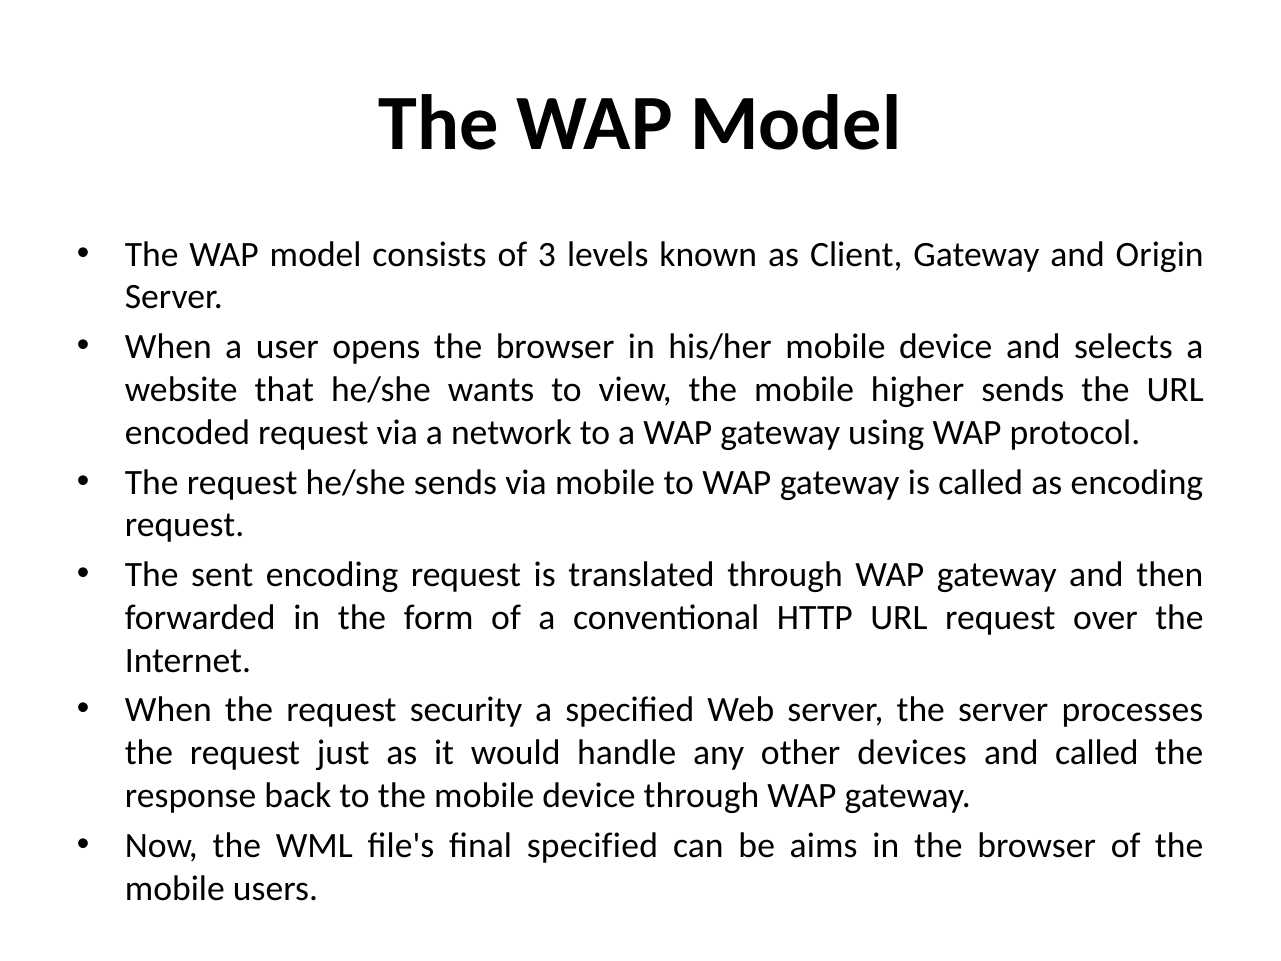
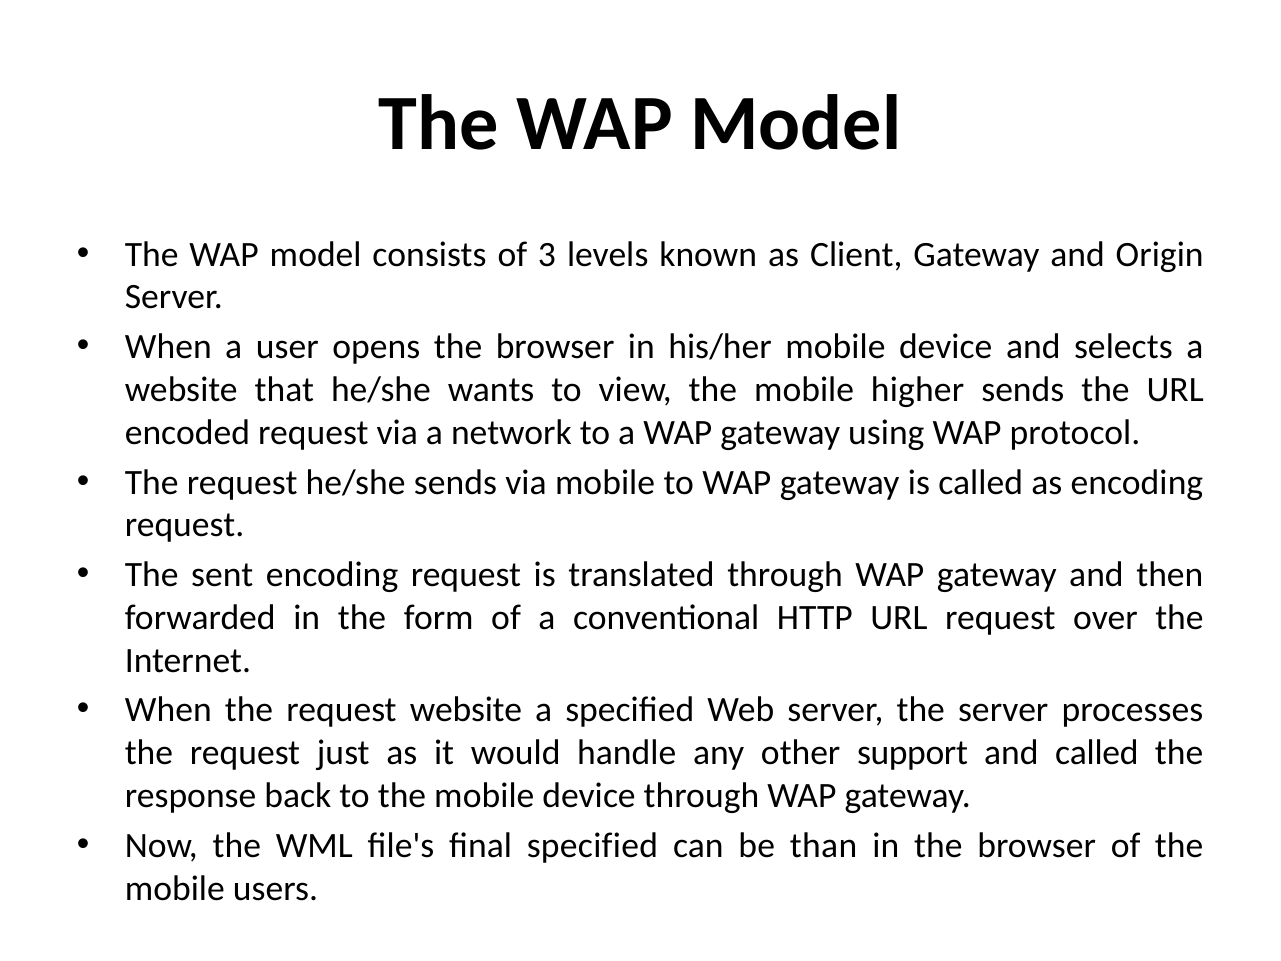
request security: security -> website
devices: devices -> support
aims: aims -> than
